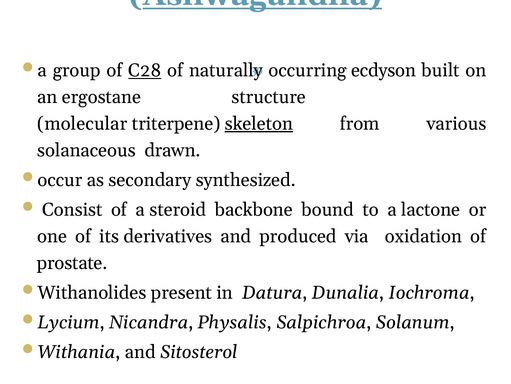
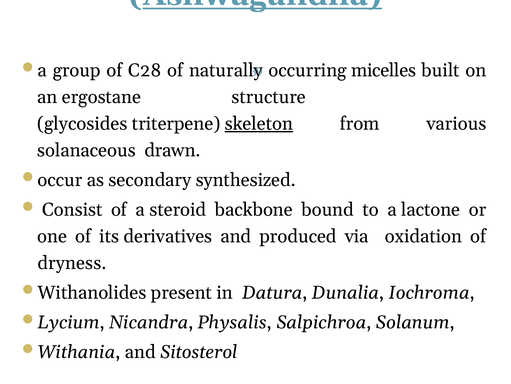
C28 underline: present -> none
ecdyson: ecdyson -> micelles
molecular: molecular -> glycosides
prostate: prostate -> dryness
